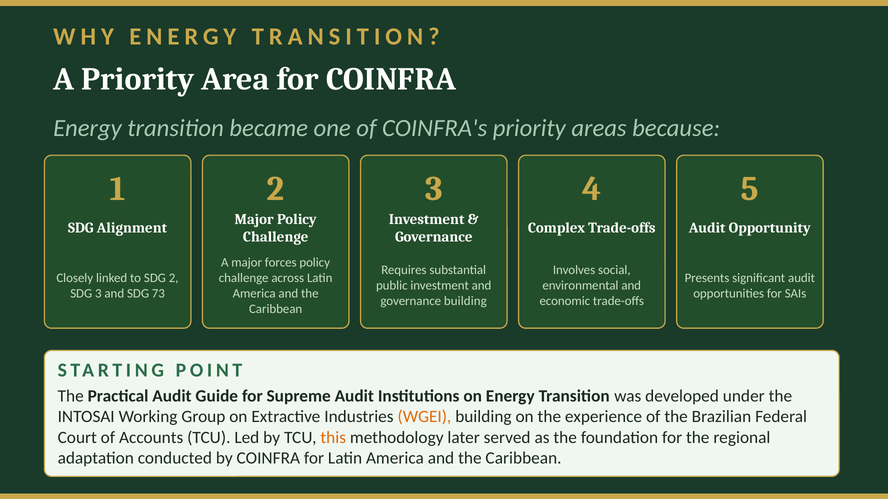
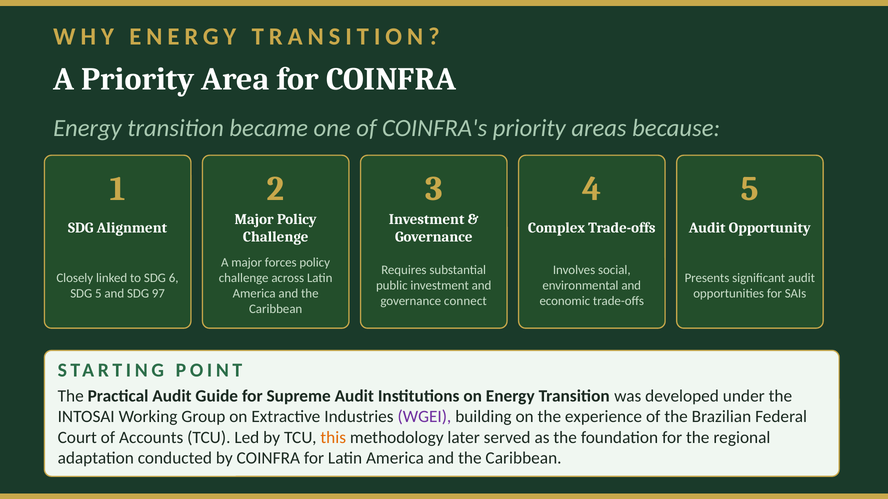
SDG 2: 2 -> 6
SDG 3: 3 -> 5
73: 73 -> 97
governance building: building -> connect
WGEI colour: orange -> purple
